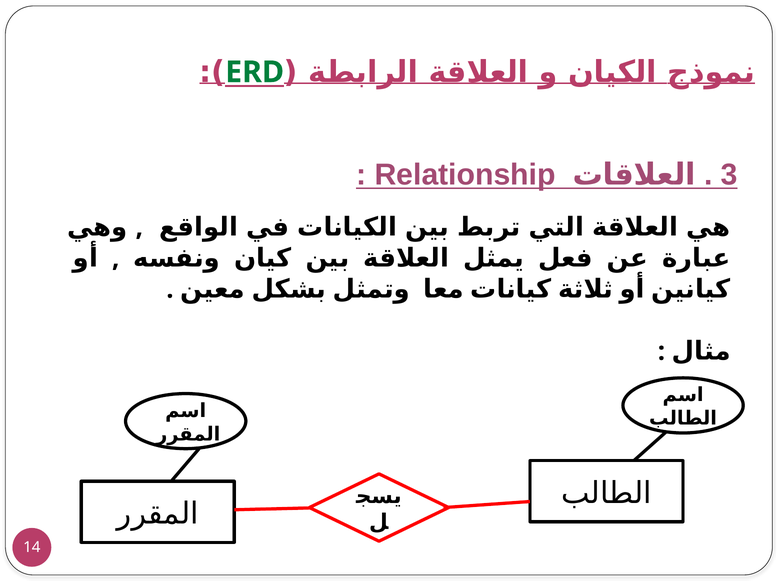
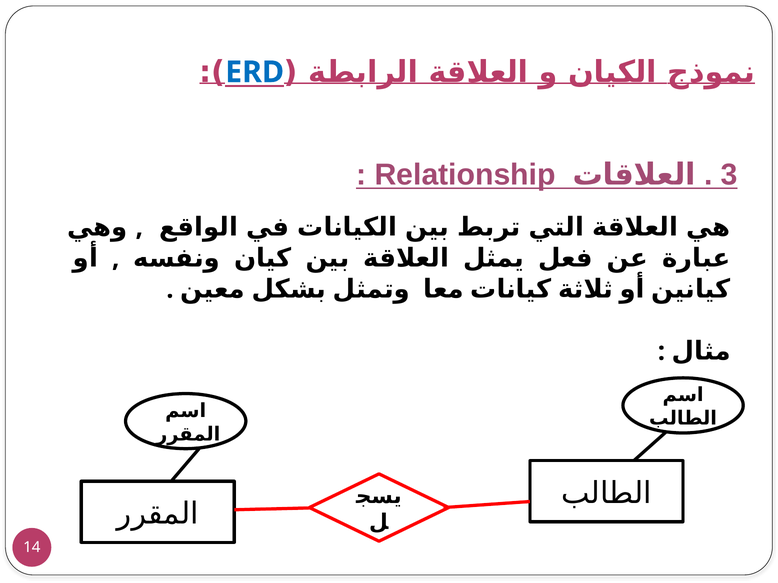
ERD colour: green -> blue
